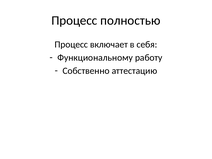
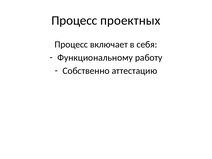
полностью: полностью -> проектных
